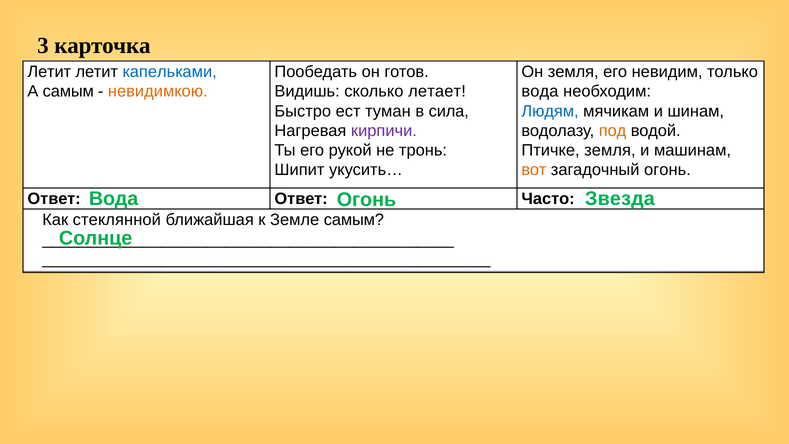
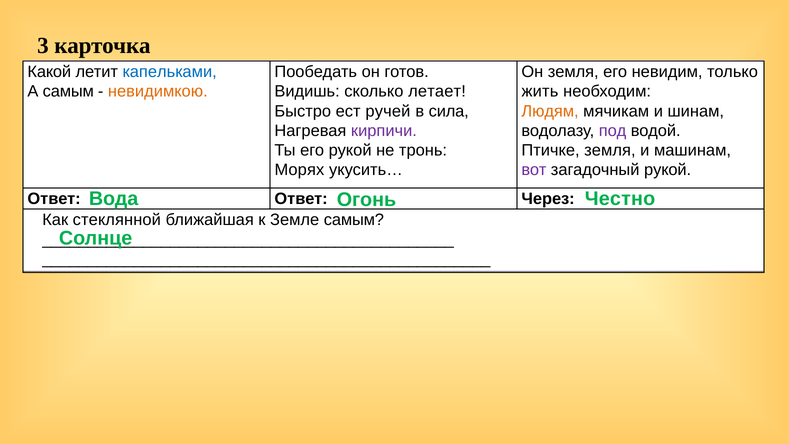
Летит at (49, 72): Летит -> Какой
вода at (540, 92): вода -> жить
туман: туман -> ручей
Людям colour: blue -> orange
под colour: orange -> purple
Шипит: Шипит -> Морях
вот colour: orange -> purple
загадочный огонь: огонь -> рукой
Звезда: Звезда -> Честно
Часто: Часто -> Через
